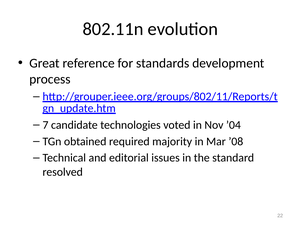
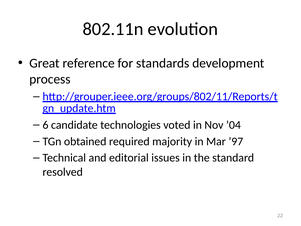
7: 7 -> 6
’08: ’08 -> ’97
